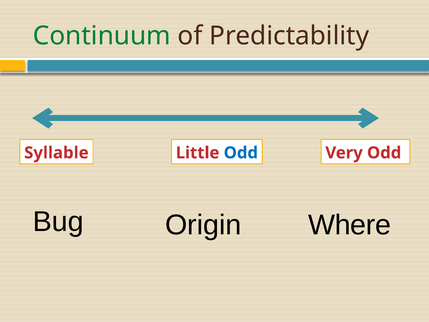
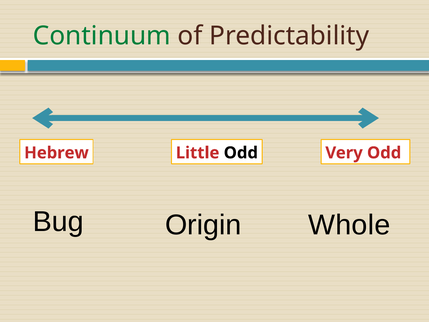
Syllable: Syllable -> Hebrew
Odd at (241, 153) colour: blue -> black
Where: Where -> Whole
